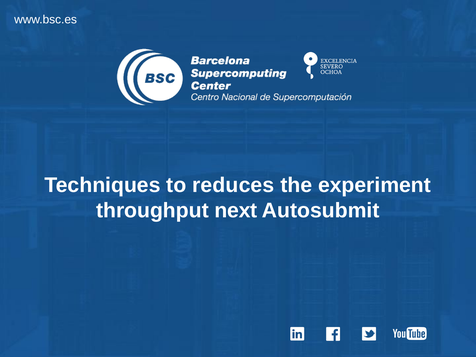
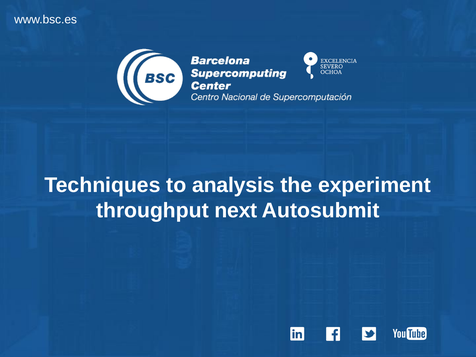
reduces: reduces -> analysis
